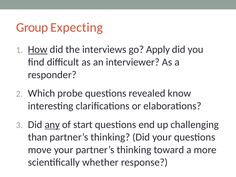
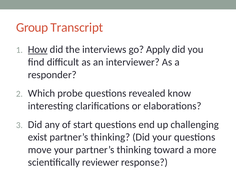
Expecting: Expecting -> Transcript
any underline: present -> none
than: than -> exist
whether: whether -> reviewer
